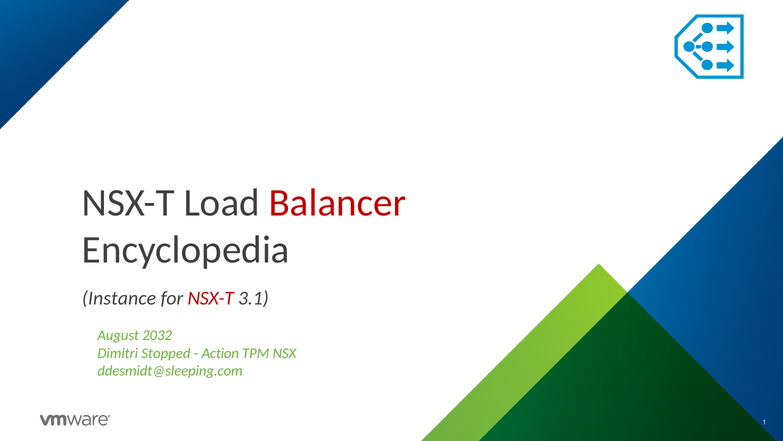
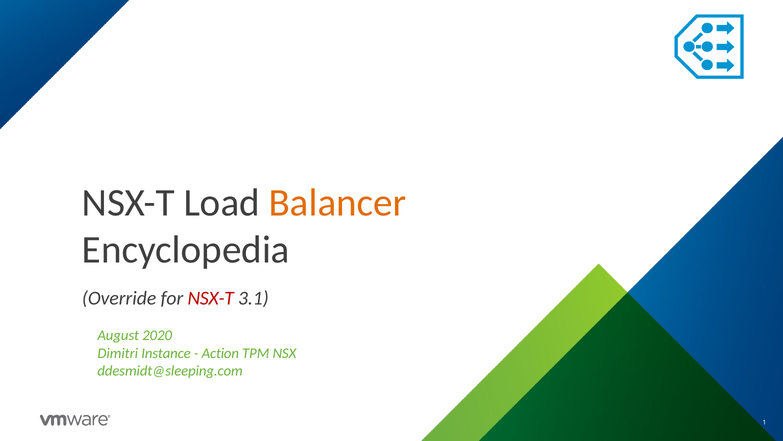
Balancer colour: red -> orange
Instance: Instance -> Override
2032: 2032 -> 2020
Stopped: Stopped -> Instance
